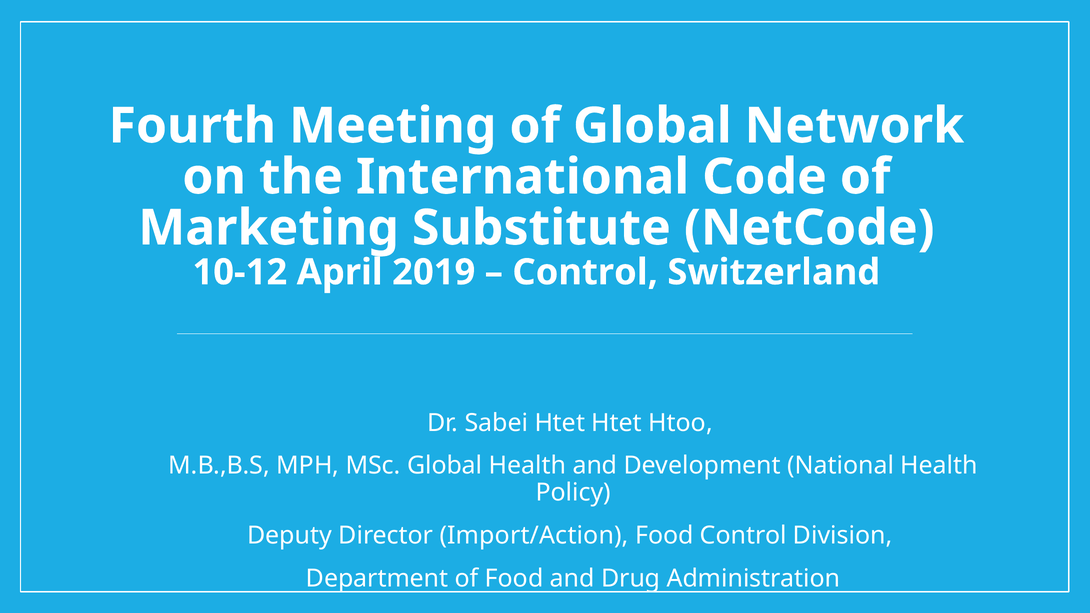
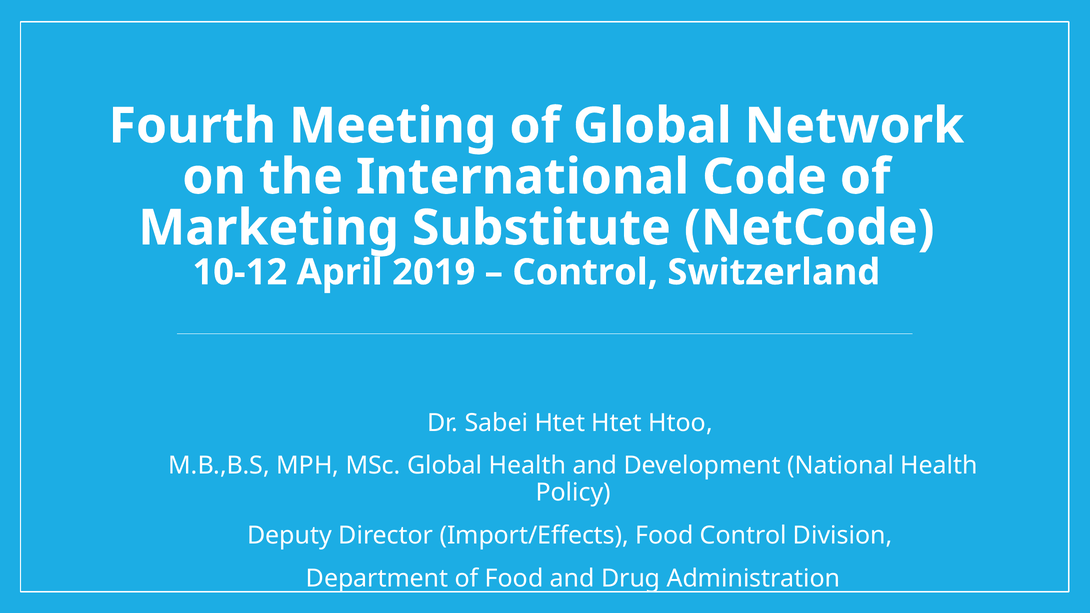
Import/Action: Import/Action -> Import/Effects
